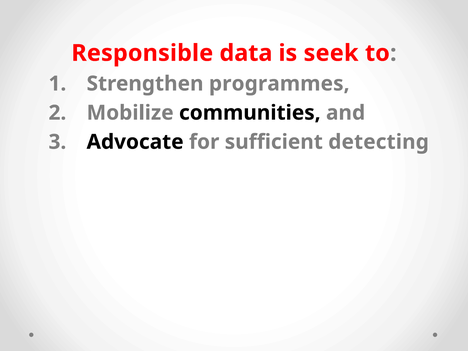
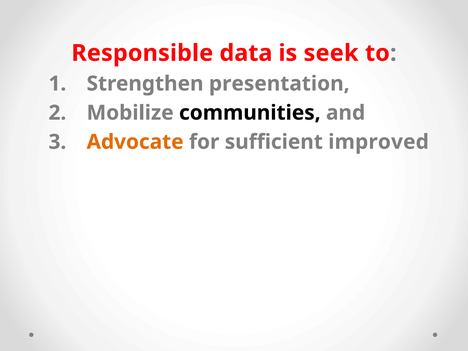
programmes: programmes -> presentation
Advocate colour: black -> orange
detecting: detecting -> improved
